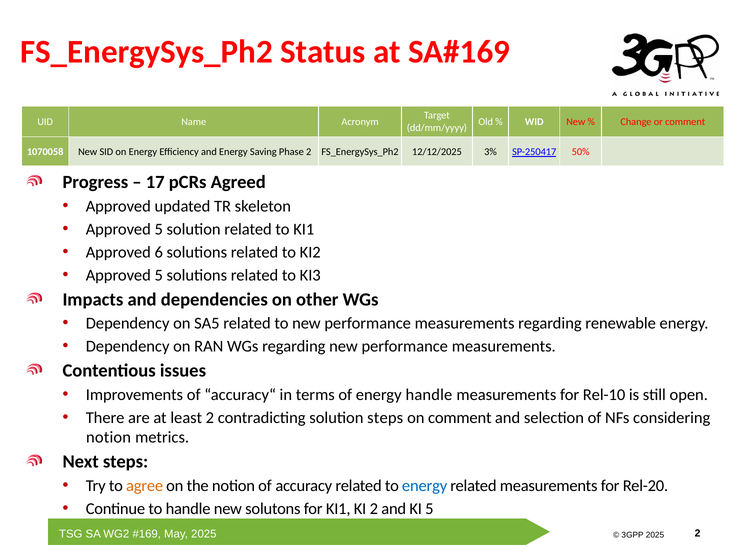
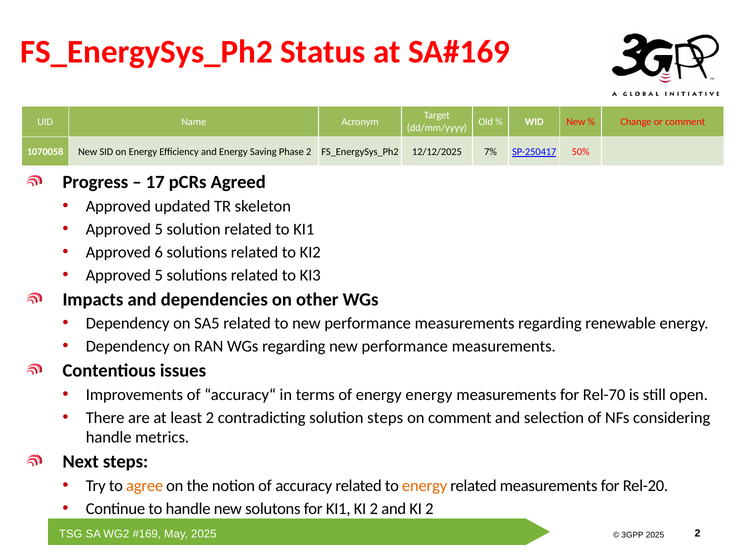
3%: 3% -> 7%
energy handle: handle -> energy
Rel-10: Rel-10 -> Rel-70
notion at (109, 437): notion -> handle
energy at (425, 486) colour: blue -> orange
and KI 5: 5 -> 2
